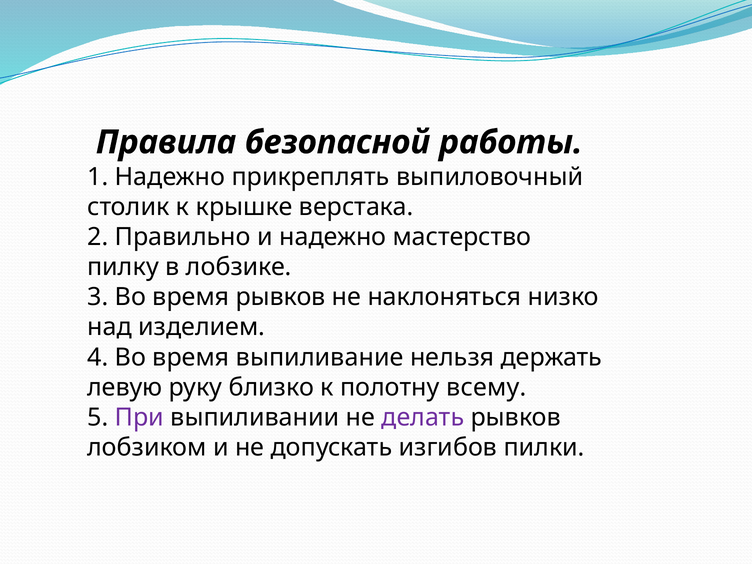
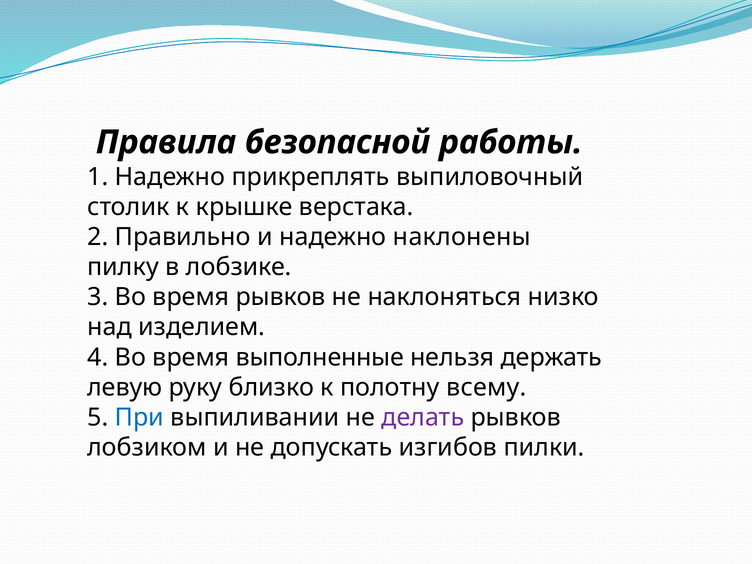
мастерство: мастерство -> наклонены
выпиливание: выпиливание -> выполненные
При colour: purple -> blue
